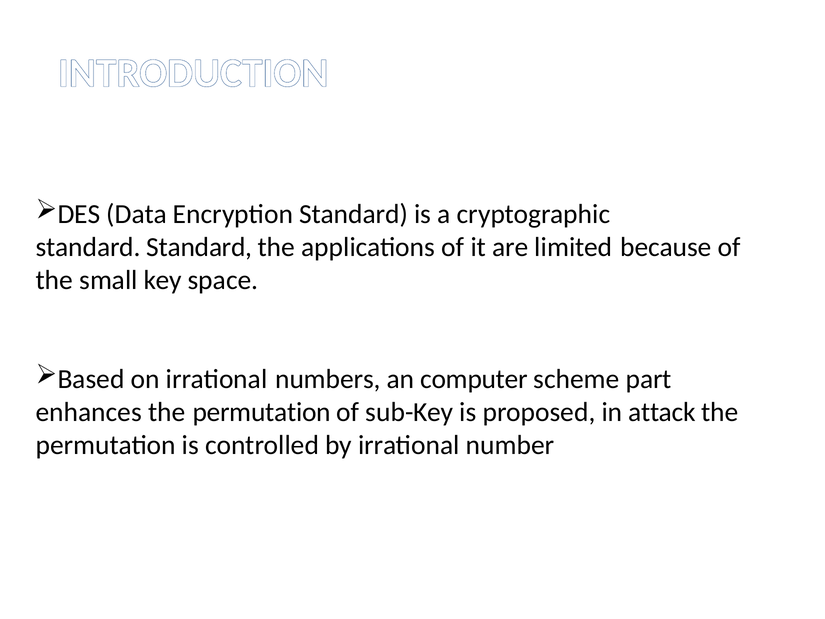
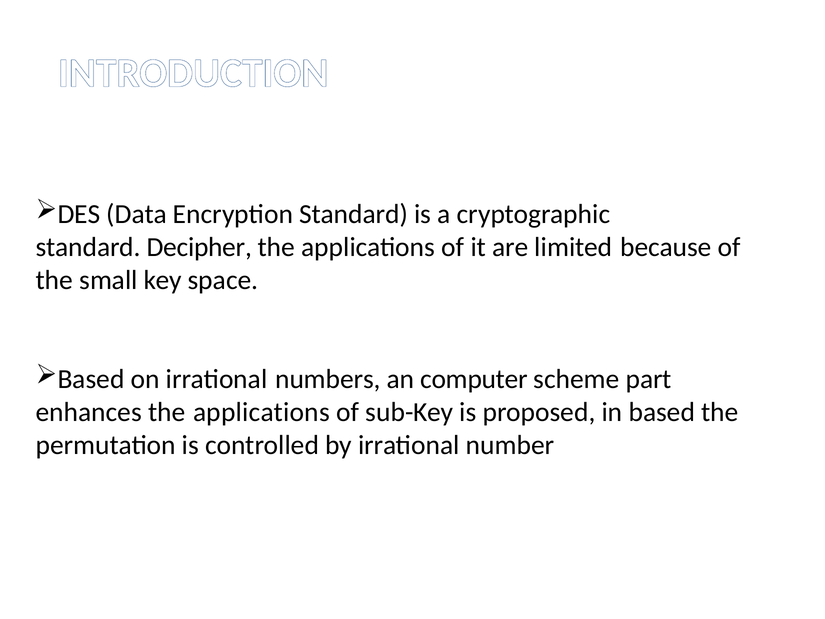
standard Standard: Standard -> Decipher
enhances the permutation: permutation -> applications
in attack: attack -> based
